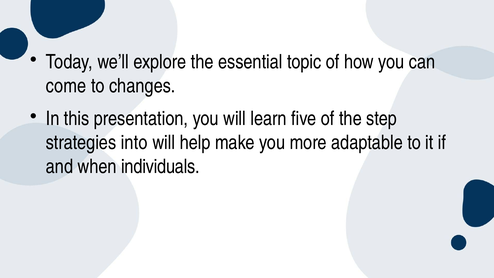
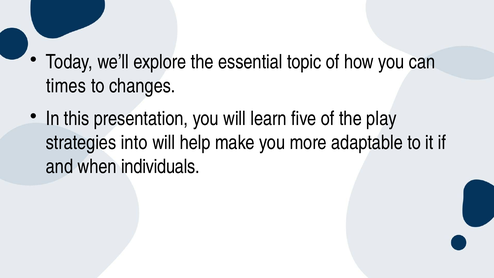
come: come -> times
step: step -> play
